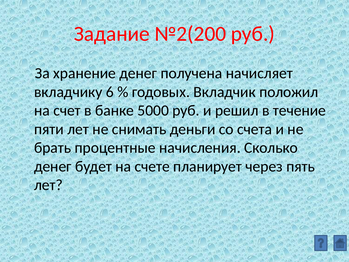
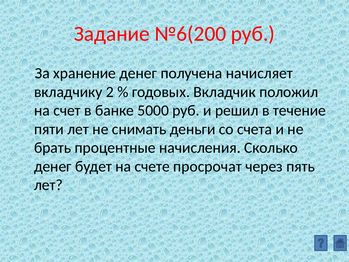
№2(200: №2(200 -> №6(200
6: 6 -> 2
планирует: планирует -> просрочат
